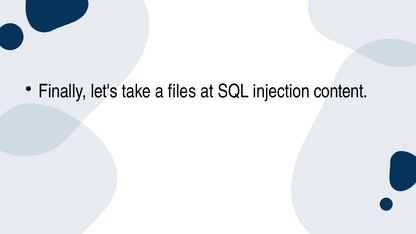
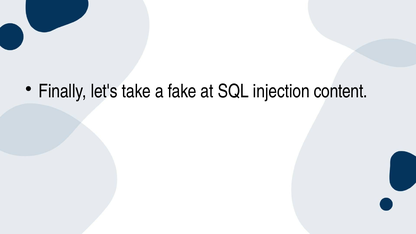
files: files -> fake
